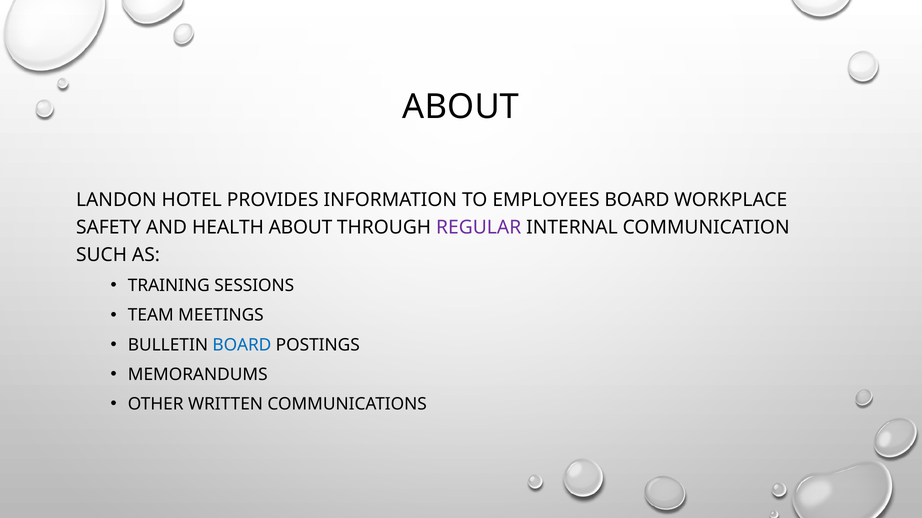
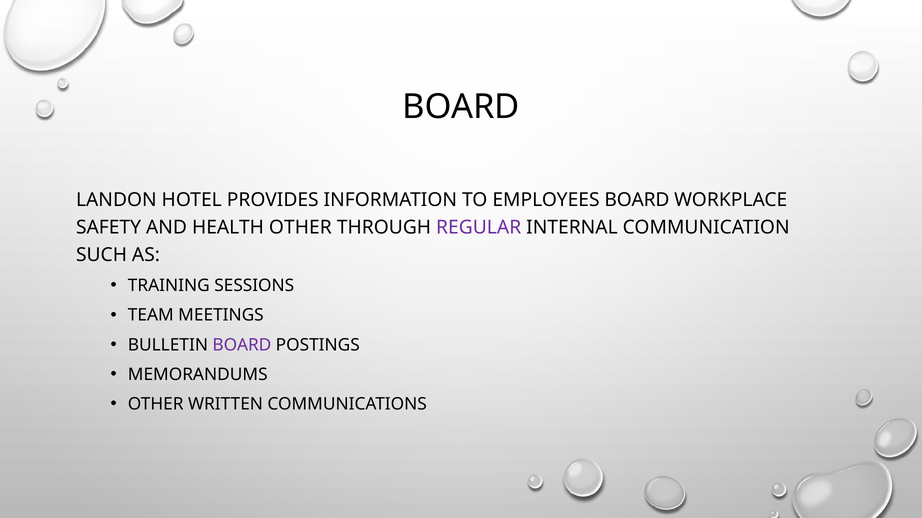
ABOUT at (461, 107): ABOUT -> BOARD
HEALTH ABOUT: ABOUT -> OTHER
BOARD at (242, 345) colour: blue -> purple
